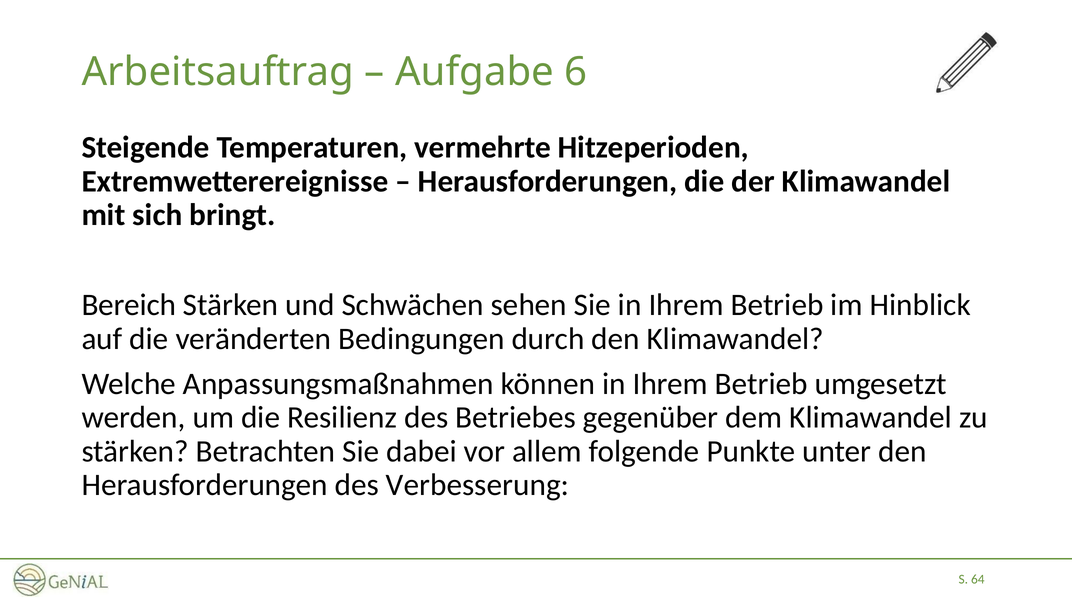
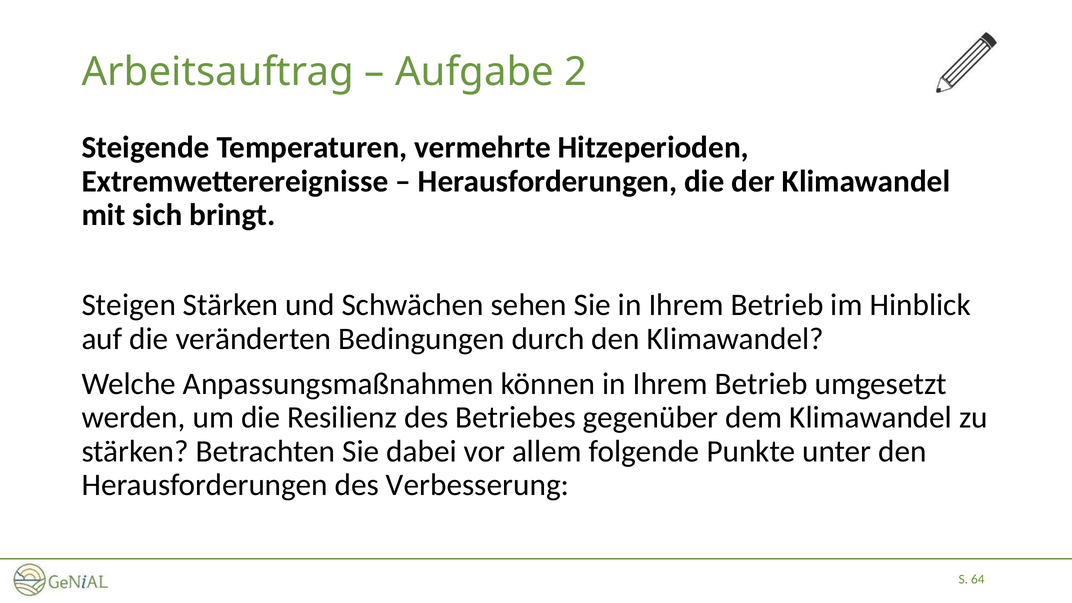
6: 6 -> 2
Bereich: Bereich -> Steigen
